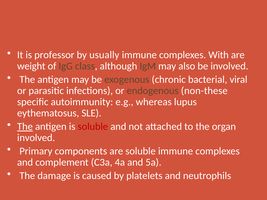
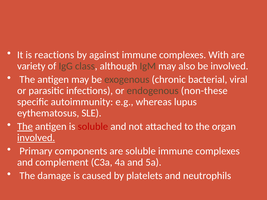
professor: professor -> reactions
usually: usually -> against
weight: weight -> variety
involved at (36, 138) underline: none -> present
